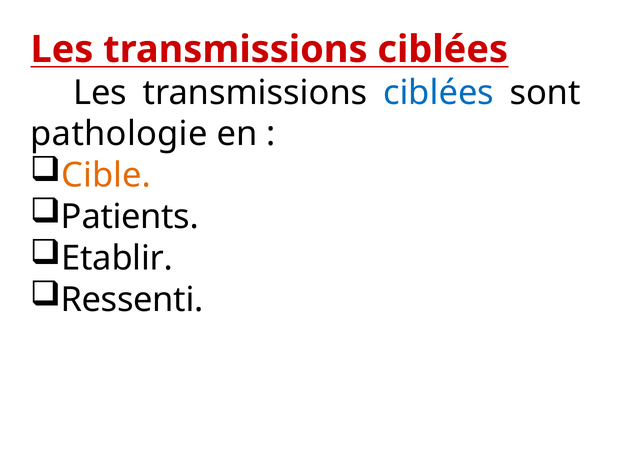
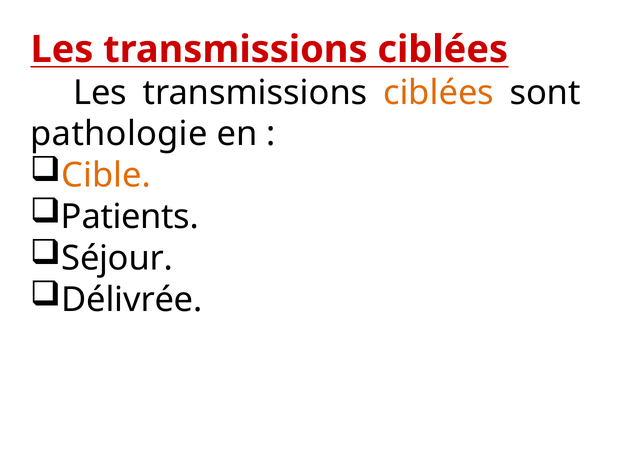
ciblées at (439, 93) colour: blue -> orange
Etablir: Etablir -> Séjour
Ressenti: Ressenti -> Délivrée
